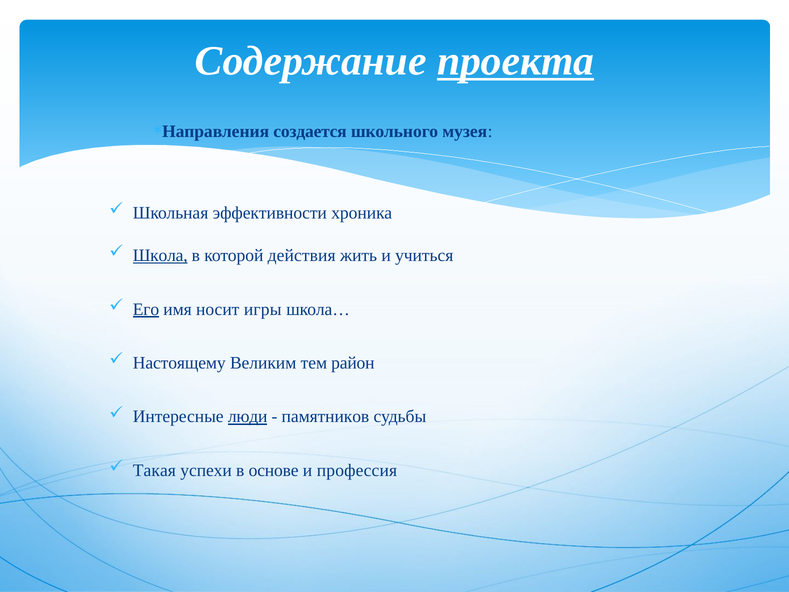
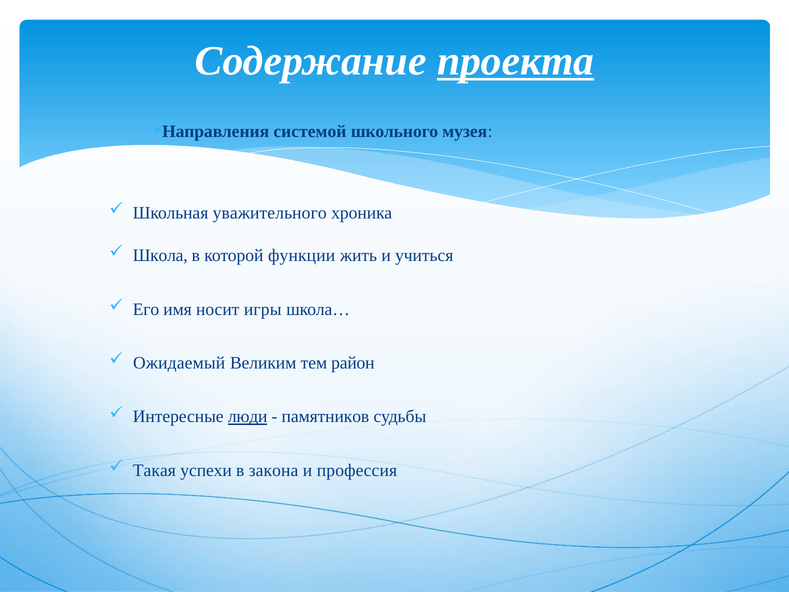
создается: создается -> системой
эффективности: эффективности -> уважительного
Школа underline: present -> none
действия: действия -> функции
Его underline: present -> none
Настоящему: Настоящему -> Ожидаемый
основе: основе -> закона
